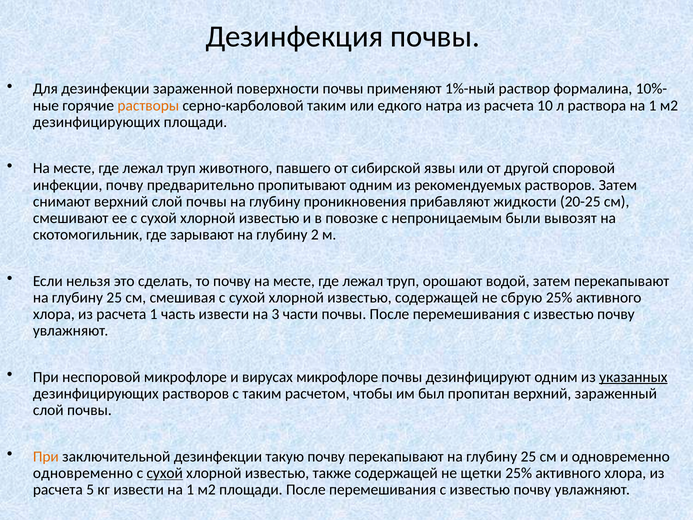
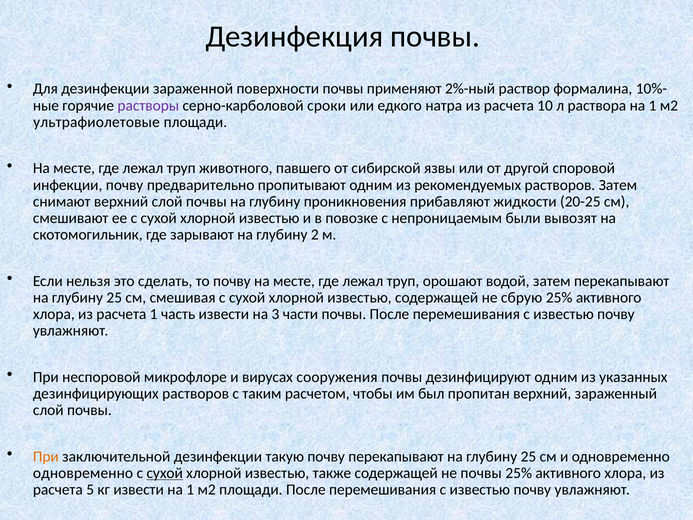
1%-ный: 1%-ный -> 2%-ный
растворы colour: orange -> purple
серно-карболовой таким: таким -> сроки
дезинфицирующих at (97, 122): дезинфицирующих -> ультрафиолетовые
вирусах микрофлоре: микрофлоре -> сооружения
указанных underline: present -> none
не щетки: щетки -> почвы
